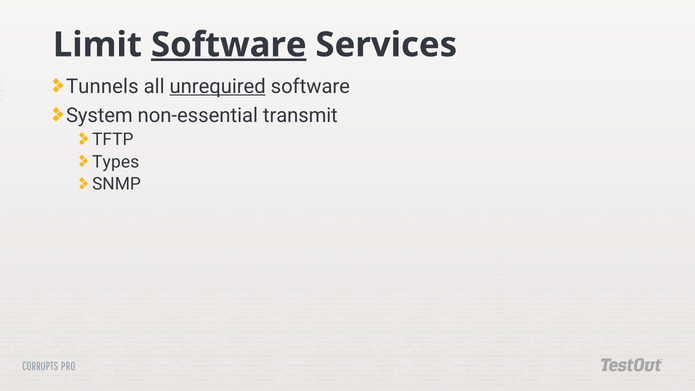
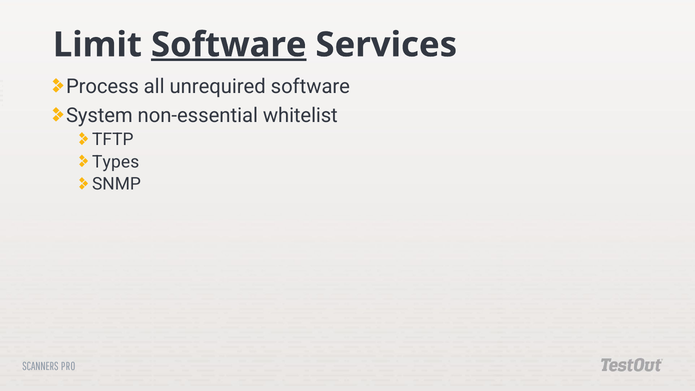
Tunnels: Tunnels -> Process
unrequired underline: present -> none
transmit: transmit -> whitelist
CORRUPTS: CORRUPTS -> SCANNERS
